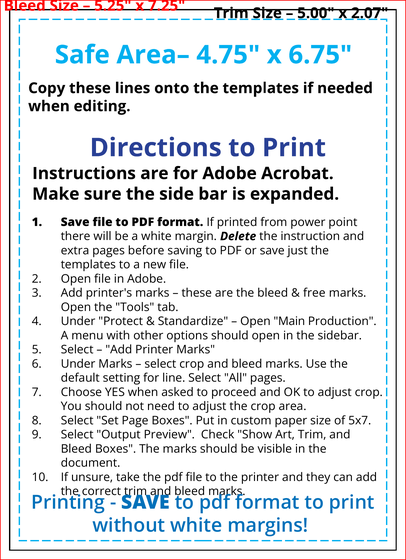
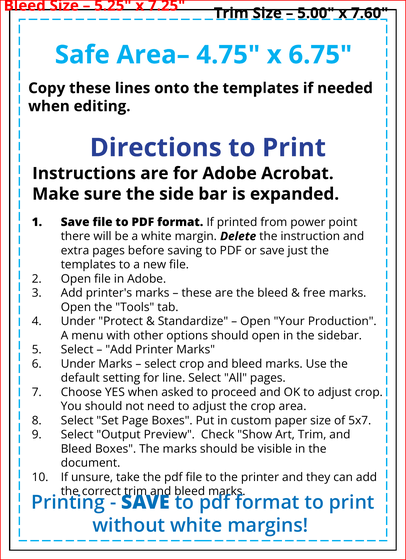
2.07: 2.07 -> 7.60
Main: Main -> Your
